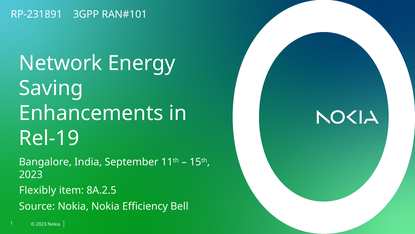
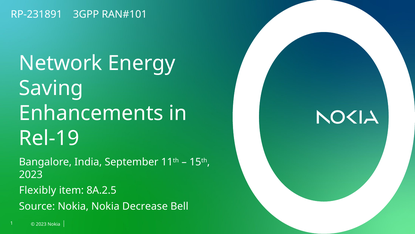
Efficiency: Efficiency -> Decrease
